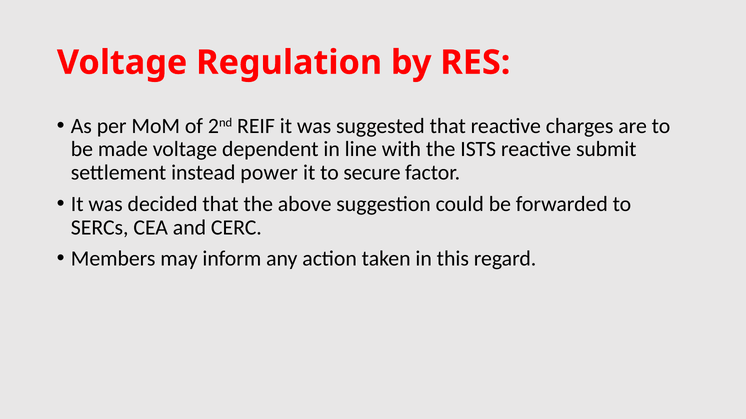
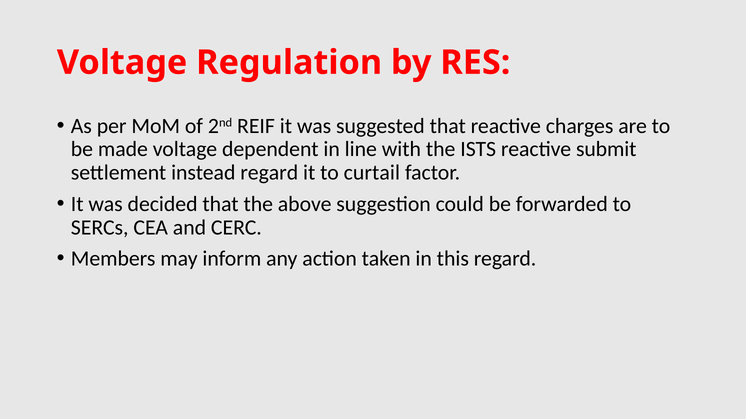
instead power: power -> regard
secure: secure -> curtail
